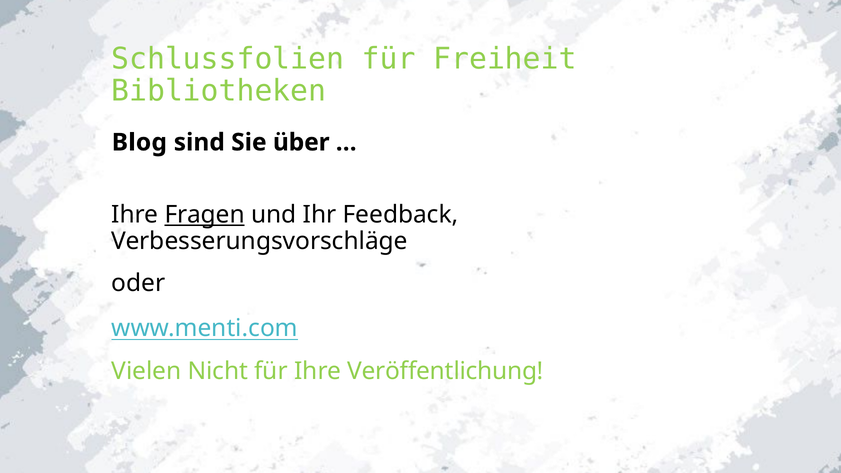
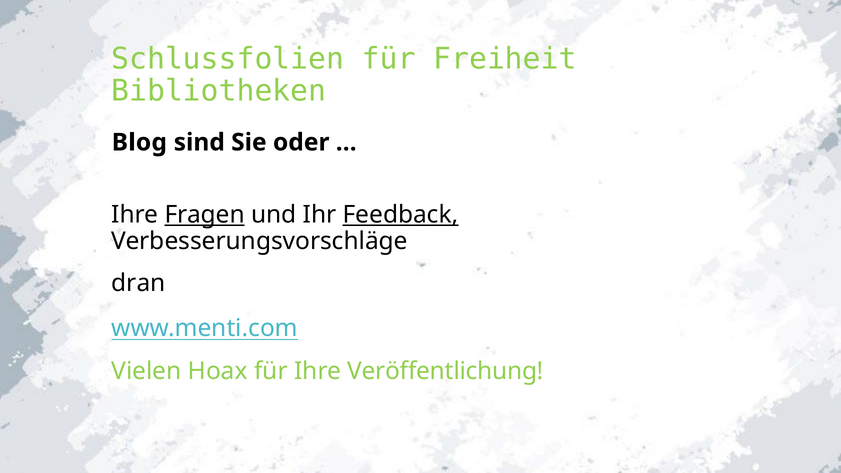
über: über -> oder
Feedback underline: none -> present
oder: oder -> dran
Nicht: Nicht -> Hoax
